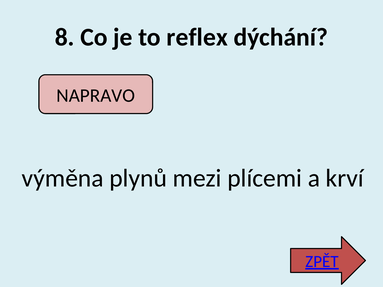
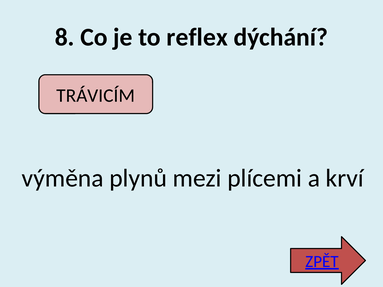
NAPRAVO: NAPRAVO -> TRÁVICÍM
